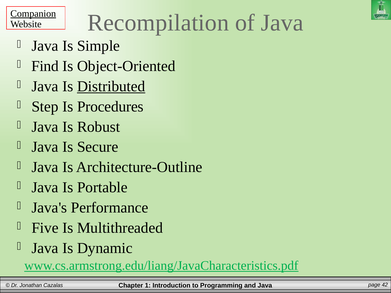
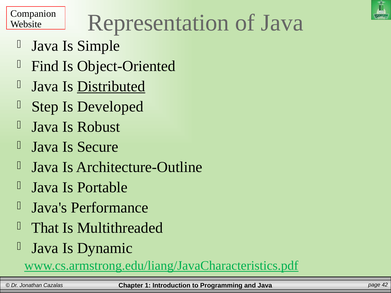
Companion underline: present -> none
Recompilation: Recompilation -> Representation
Procedures: Procedures -> Developed
Five: Five -> That
